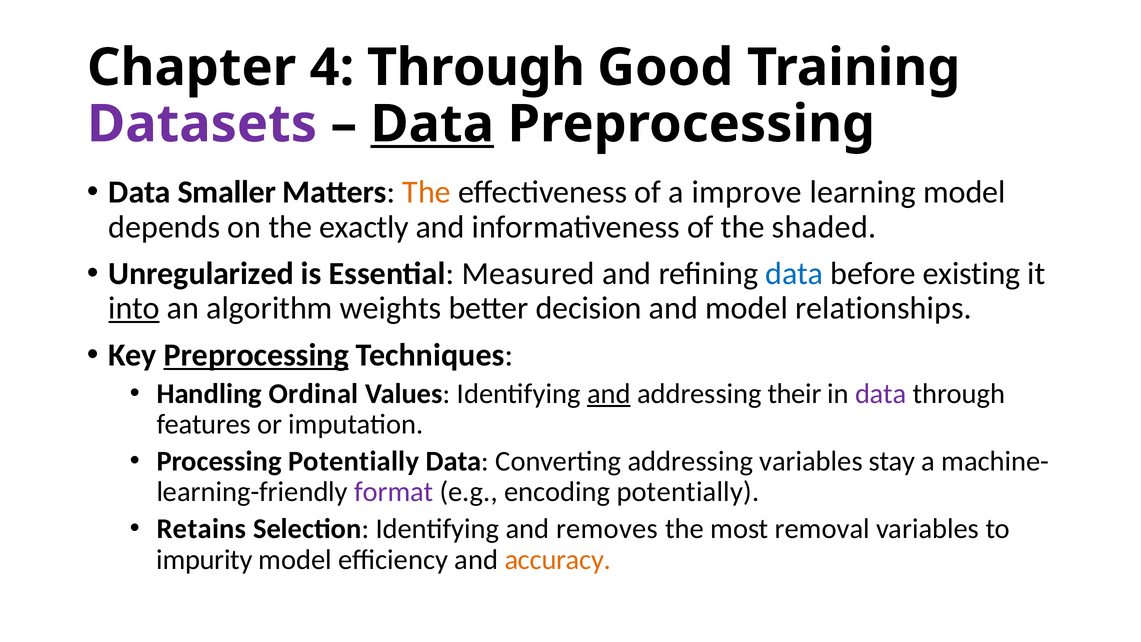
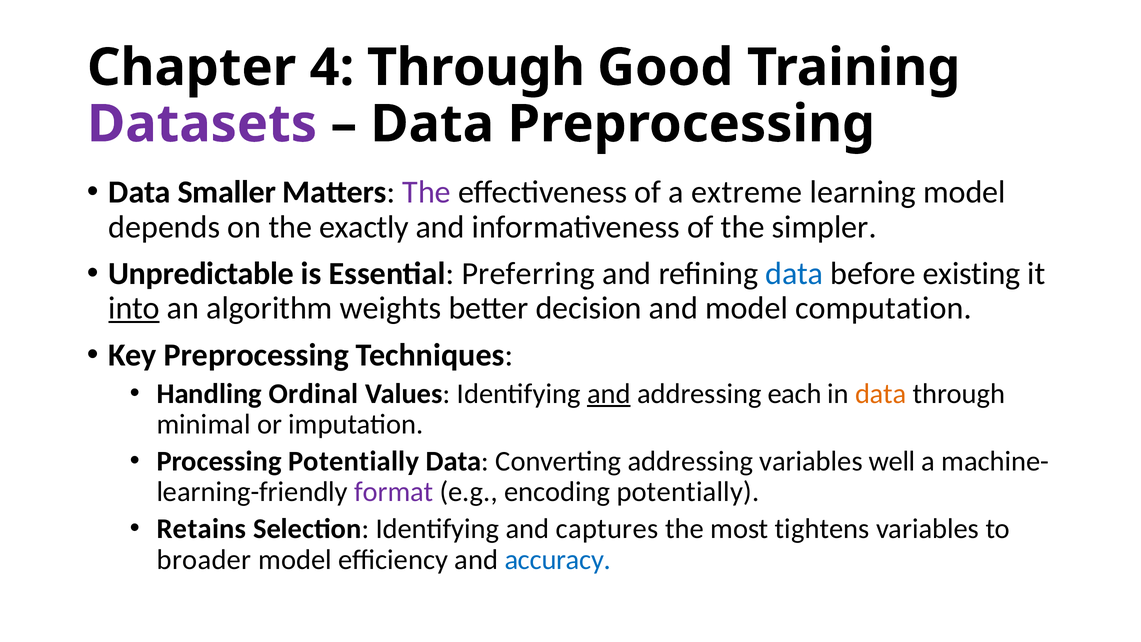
Data at (432, 124) underline: present -> none
The at (427, 192) colour: orange -> purple
improve: improve -> extreme
shaded: shaded -> simpler
Unregularized: Unregularized -> Unpredictable
Measured: Measured -> Preferring
relationships: relationships -> computation
Preprocessing at (256, 355) underline: present -> none
their: their -> each
data at (881, 394) colour: purple -> orange
features: features -> minimal
stay: stay -> well
removes: removes -> captures
removal: removal -> tightens
impurity: impurity -> broader
accuracy colour: orange -> blue
